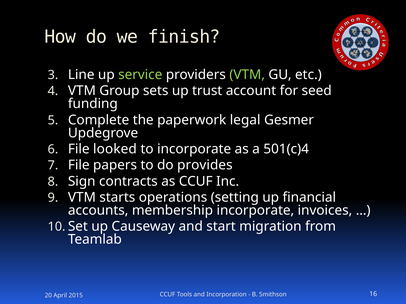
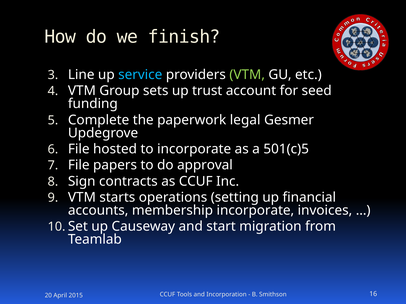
service colour: light green -> light blue
looked: looked -> hosted
501(c)4: 501(c)4 -> 501(c)5
provides: provides -> approval
